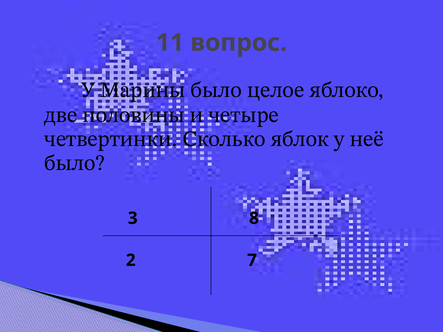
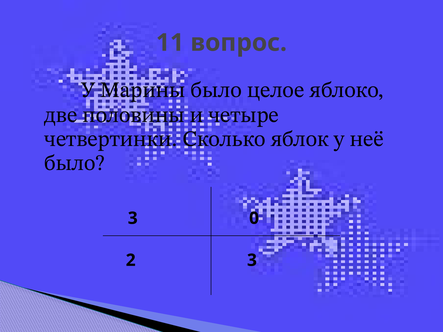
8: 8 -> 0
2 7: 7 -> 3
